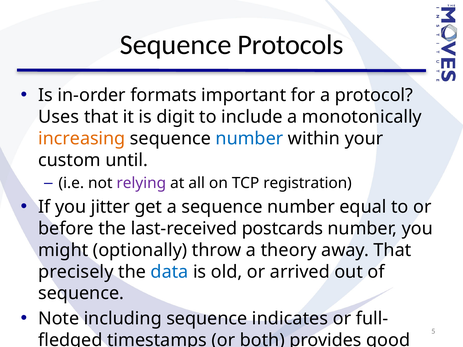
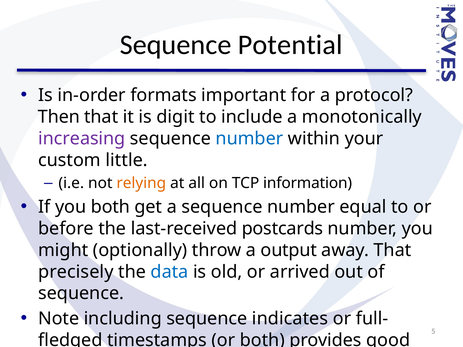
Protocols: Protocols -> Potential
Uses: Uses -> Then
increasing colour: orange -> purple
until: until -> little
relying colour: purple -> orange
registration: registration -> information
you jitter: jitter -> both
theory: theory -> output
